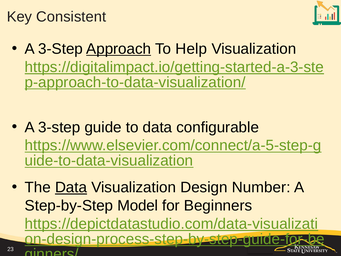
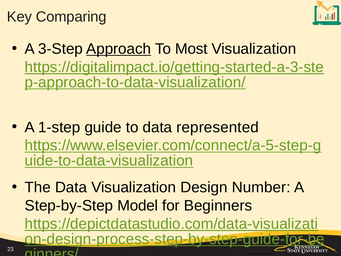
Consistent: Consistent -> Comparing
Help: Help -> Most
3-step at (59, 127): 3-step -> 1-step
configurable: configurable -> represented
Data at (71, 187) underline: present -> none
